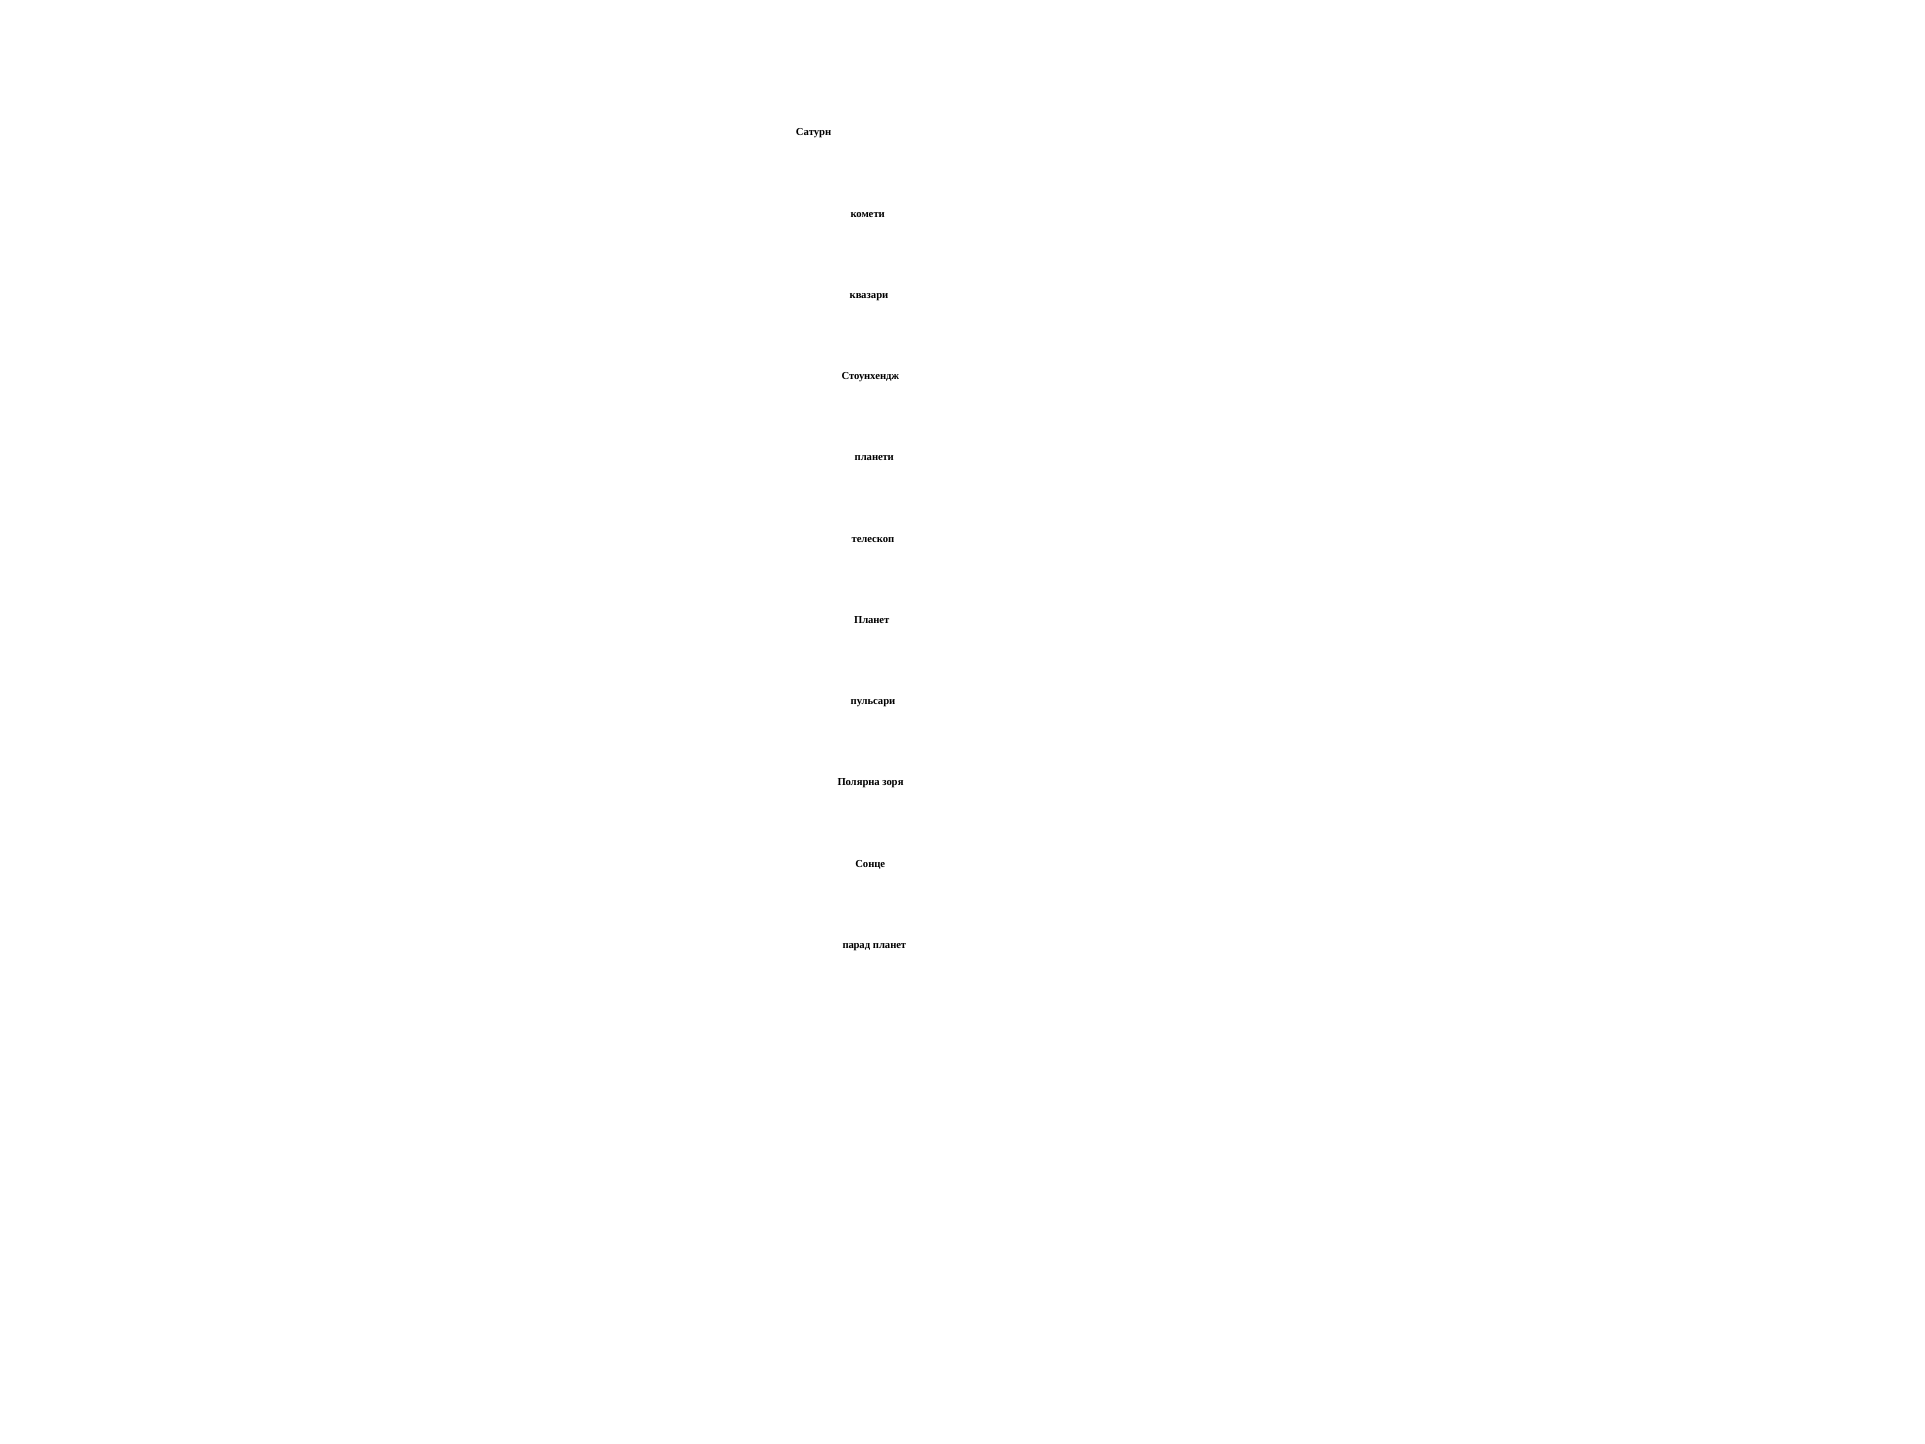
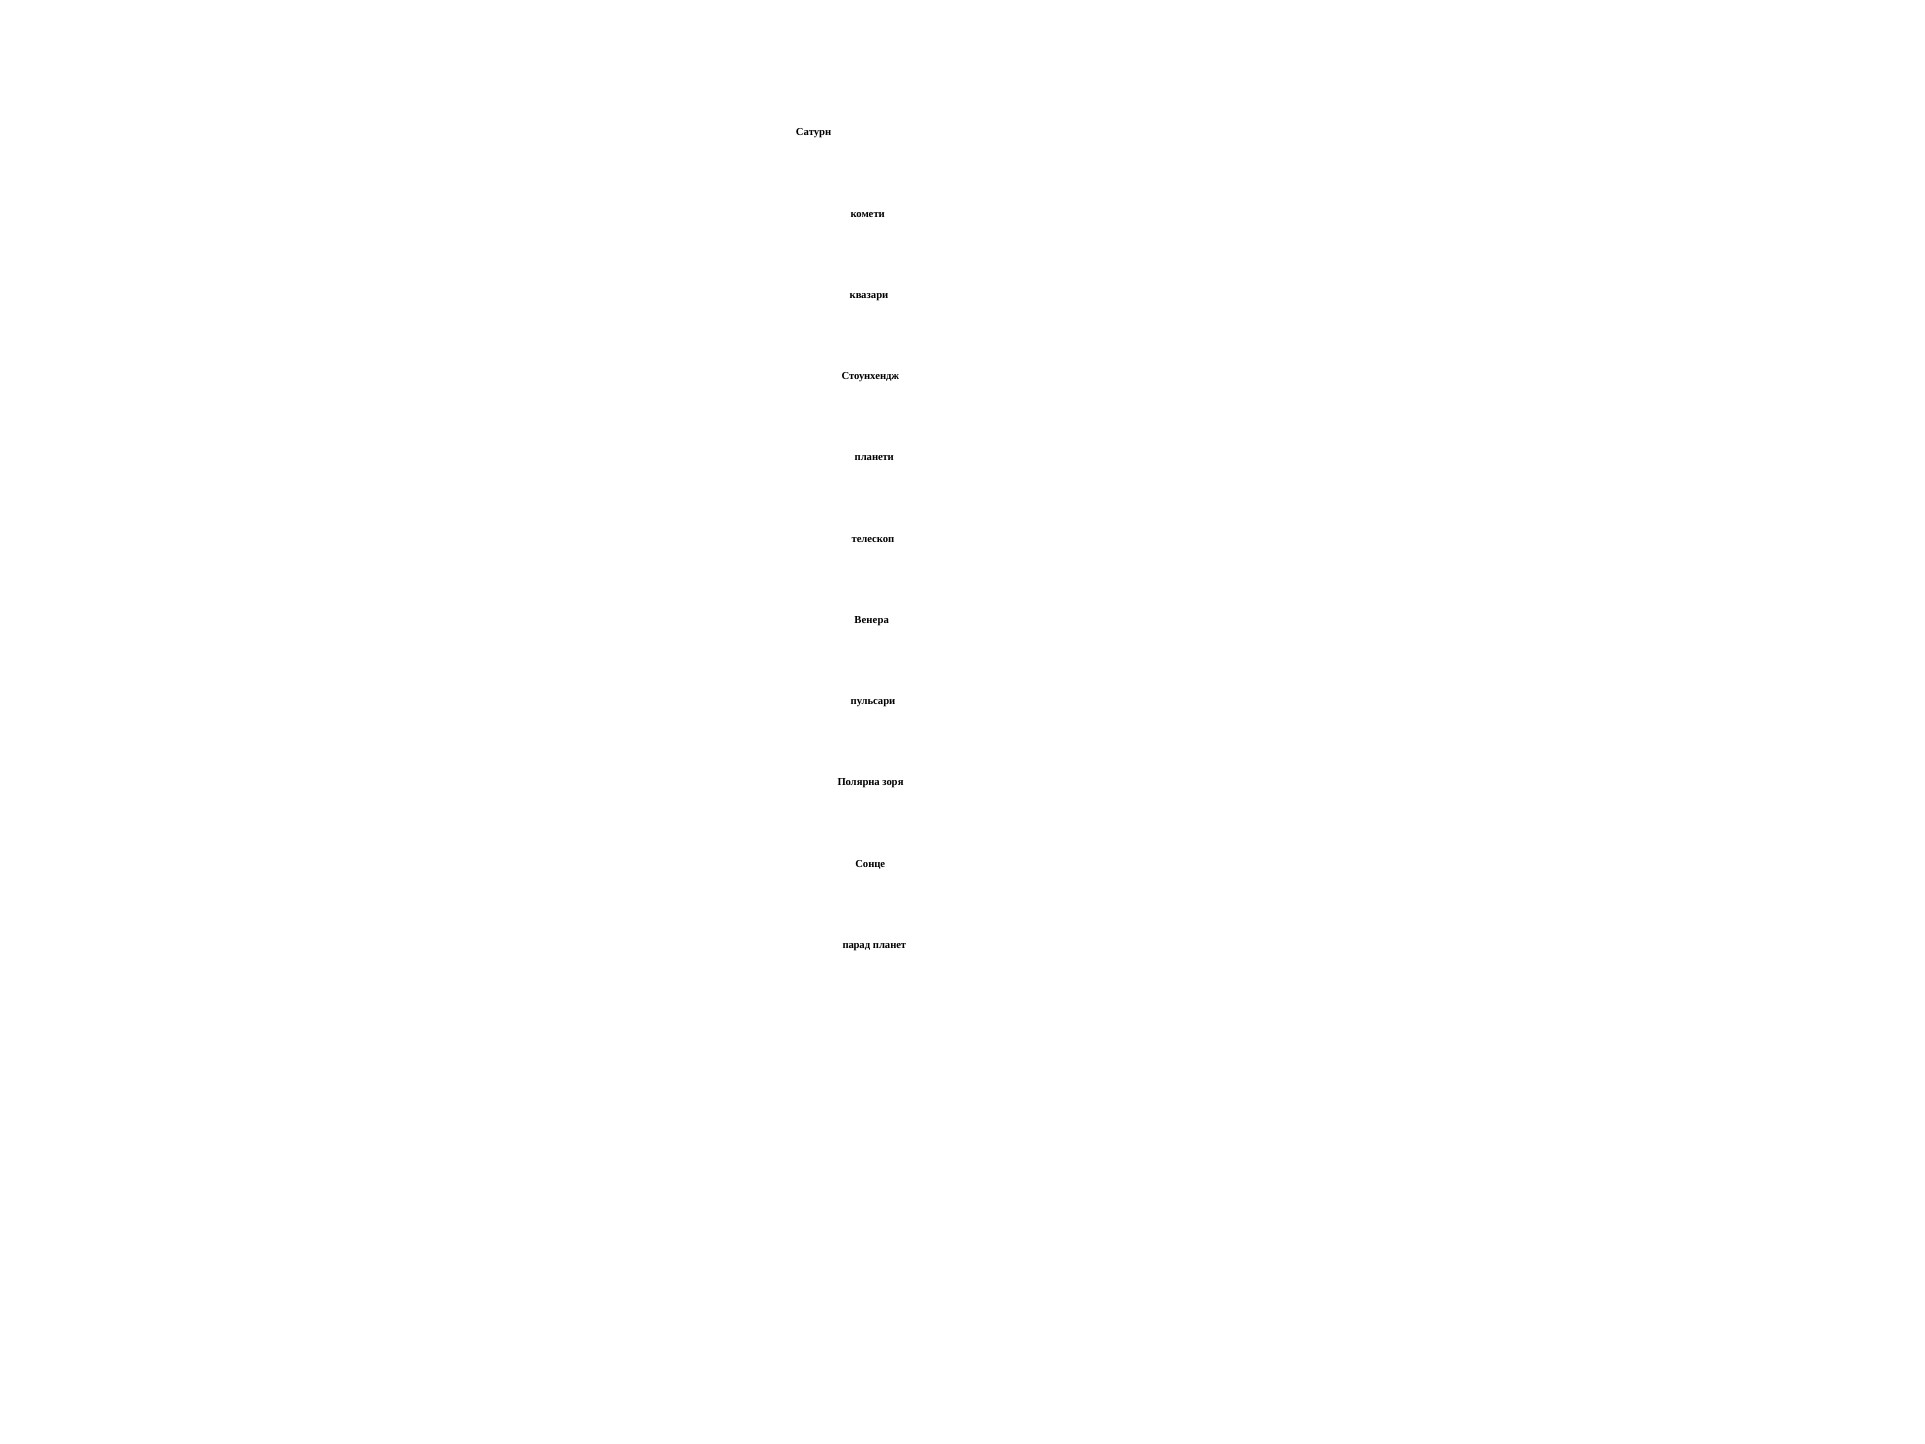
Планет at (872, 620): Планет -> Венера
